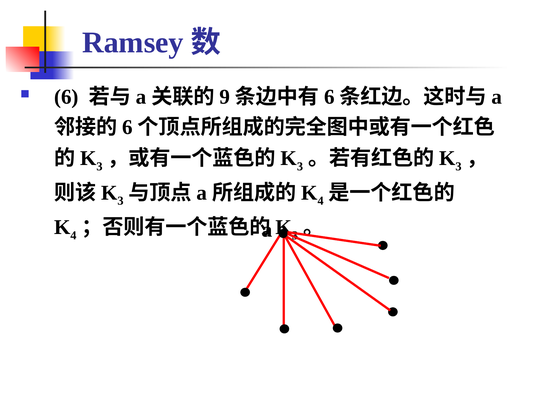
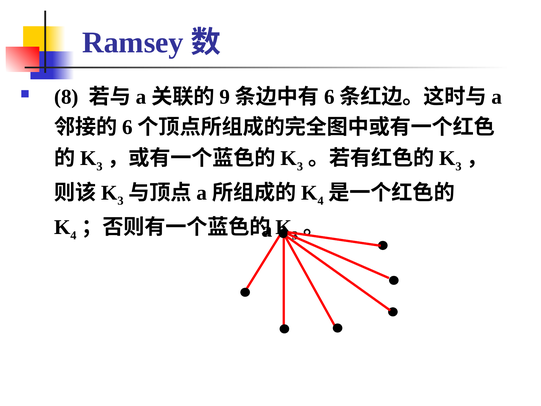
6 at (66, 97): 6 -> 8
